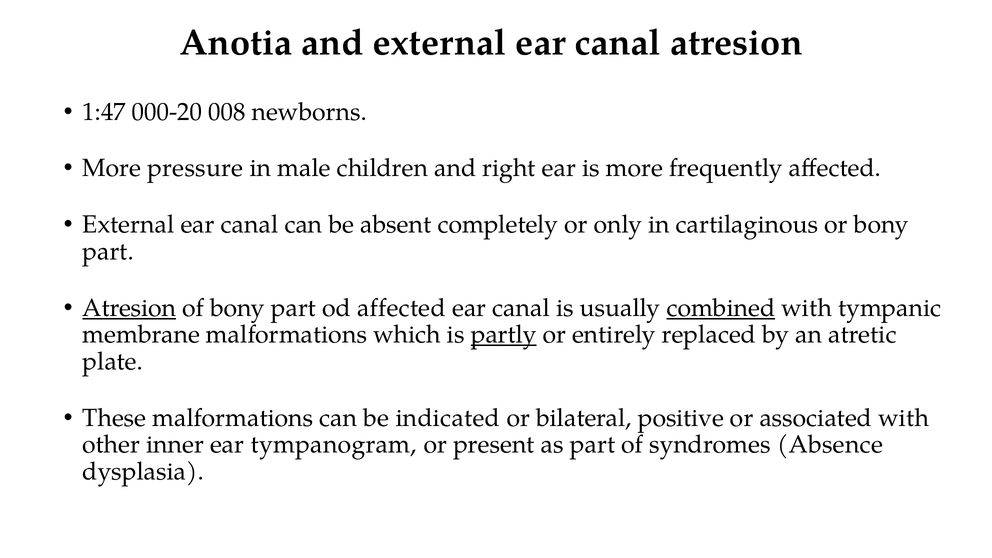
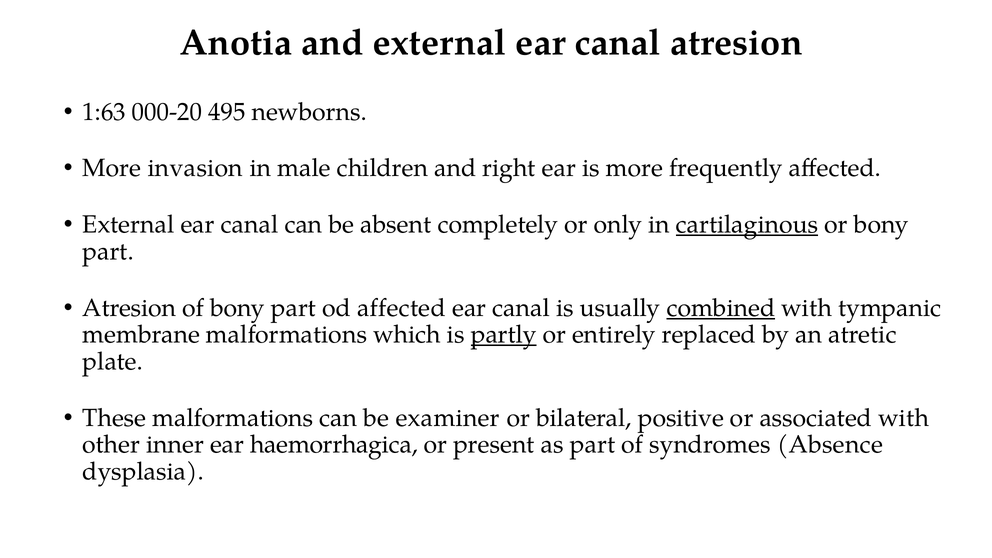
1:47: 1:47 -> 1:63
008: 008 -> 495
pressure: pressure -> invasion
cartilaginous underline: none -> present
Atresion at (129, 308) underline: present -> none
indicated: indicated -> examiner
tympanogram: tympanogram -> haemorrhagica
